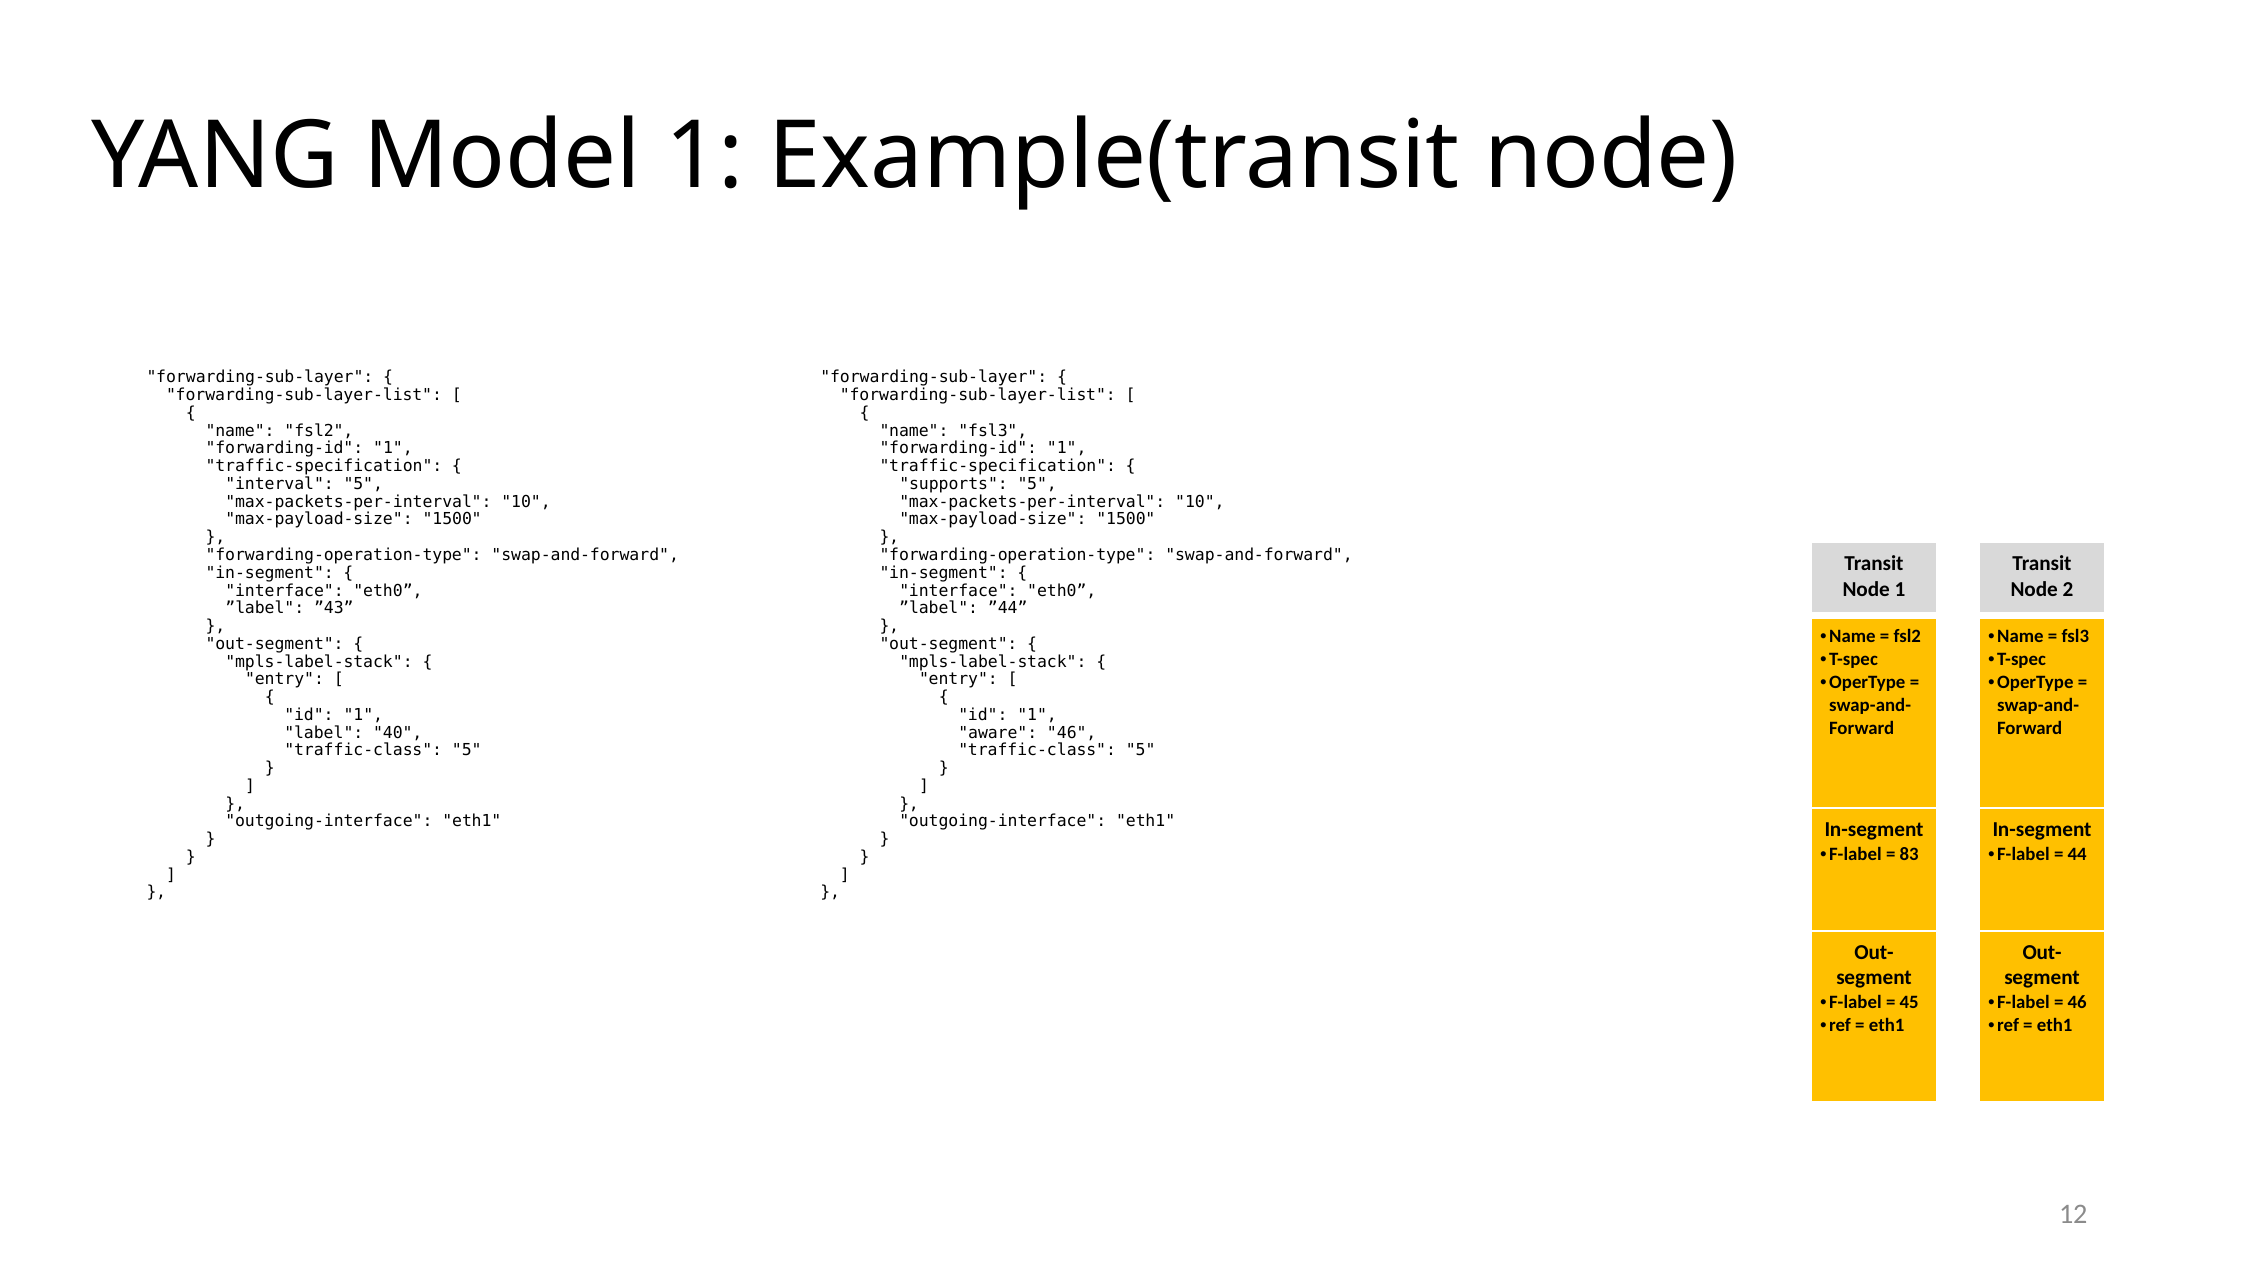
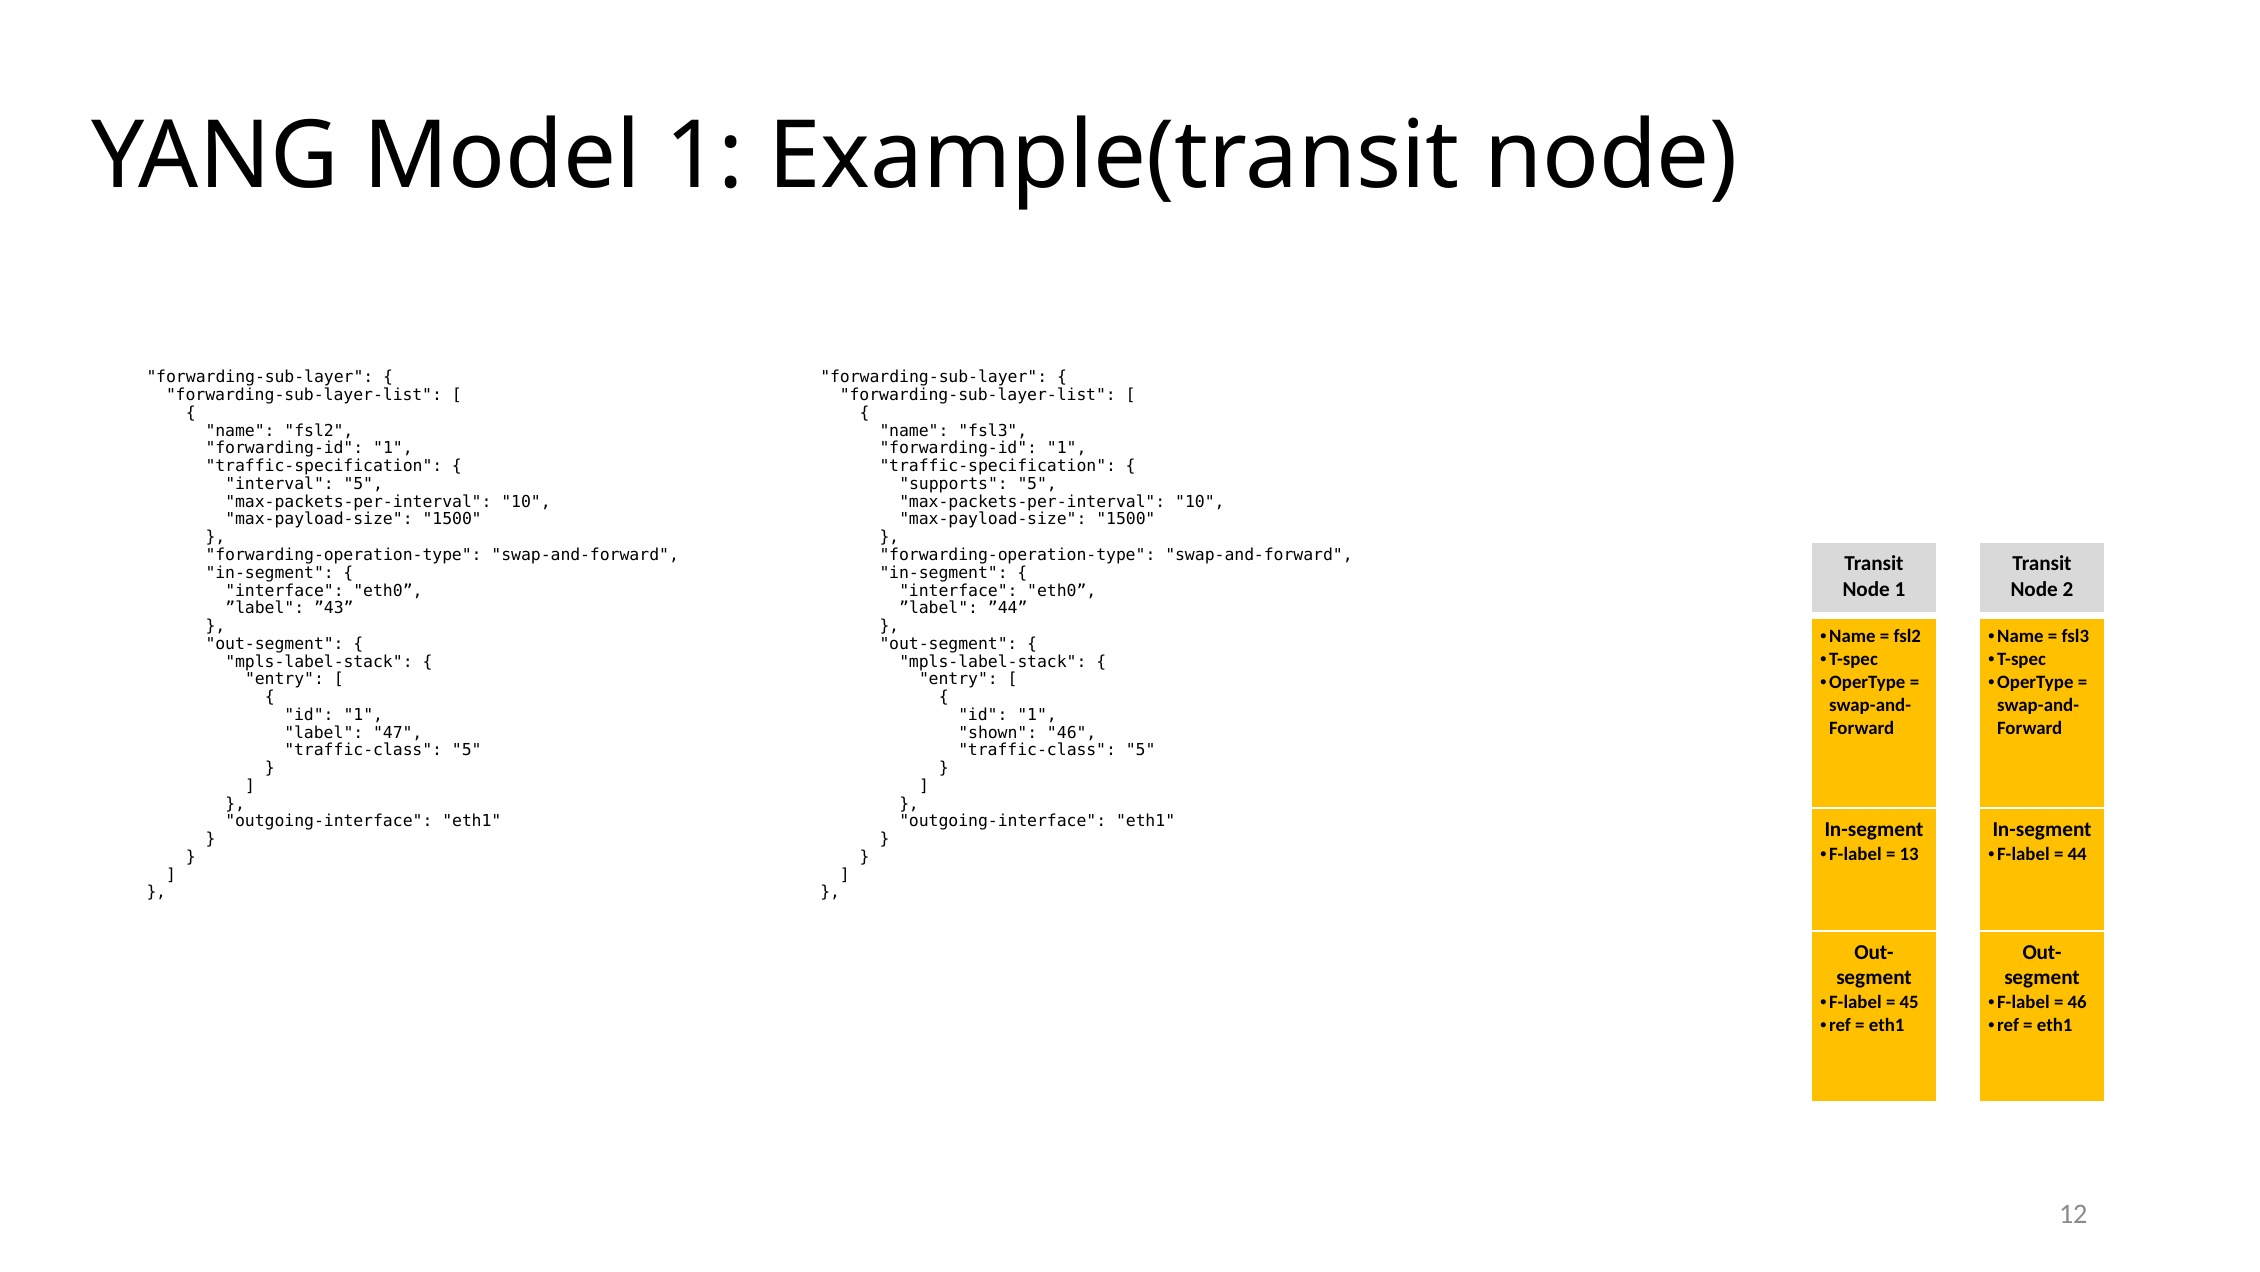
40: 40 -> 47
aware: aware -> shown
83: 83 -> 13
